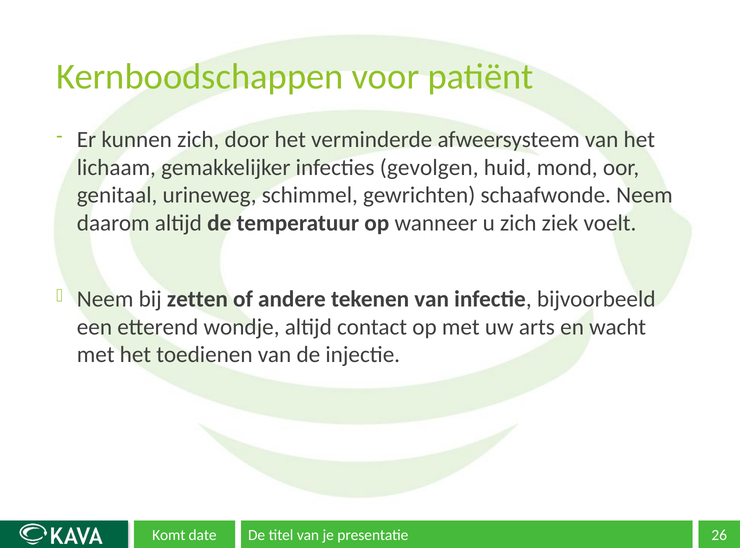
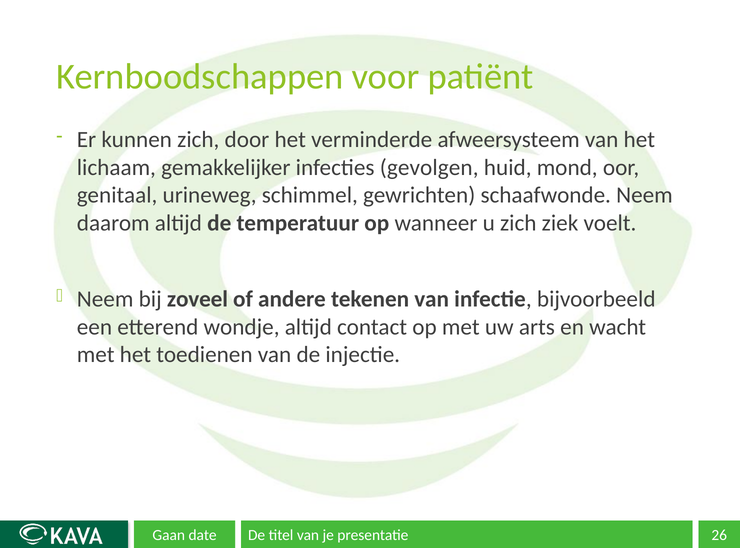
zetten: zetten -> zoveel
Komt: Komt -> Gaan
